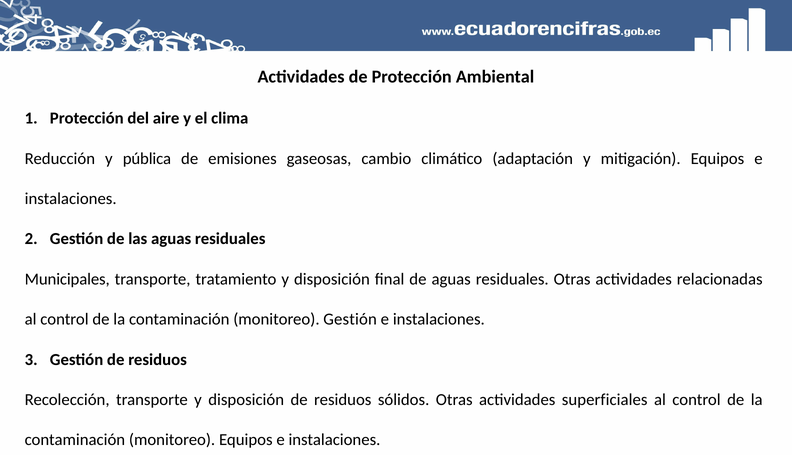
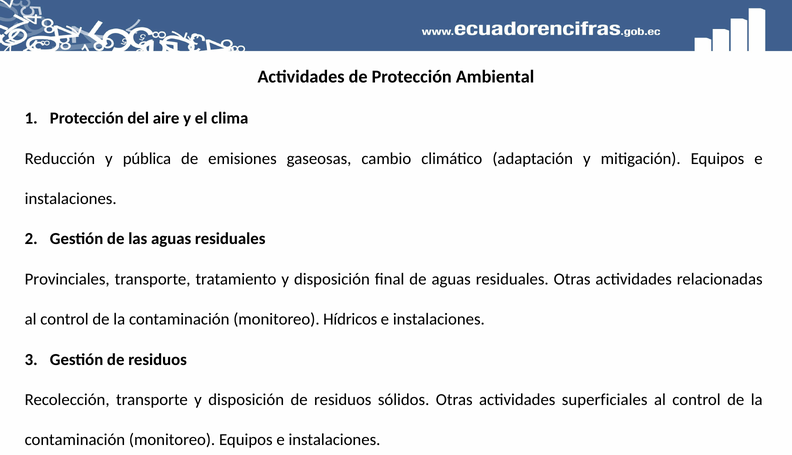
Municipales: Municipales -> Provinciales
monitoreo Gestión: Gestión -> Hídricos
